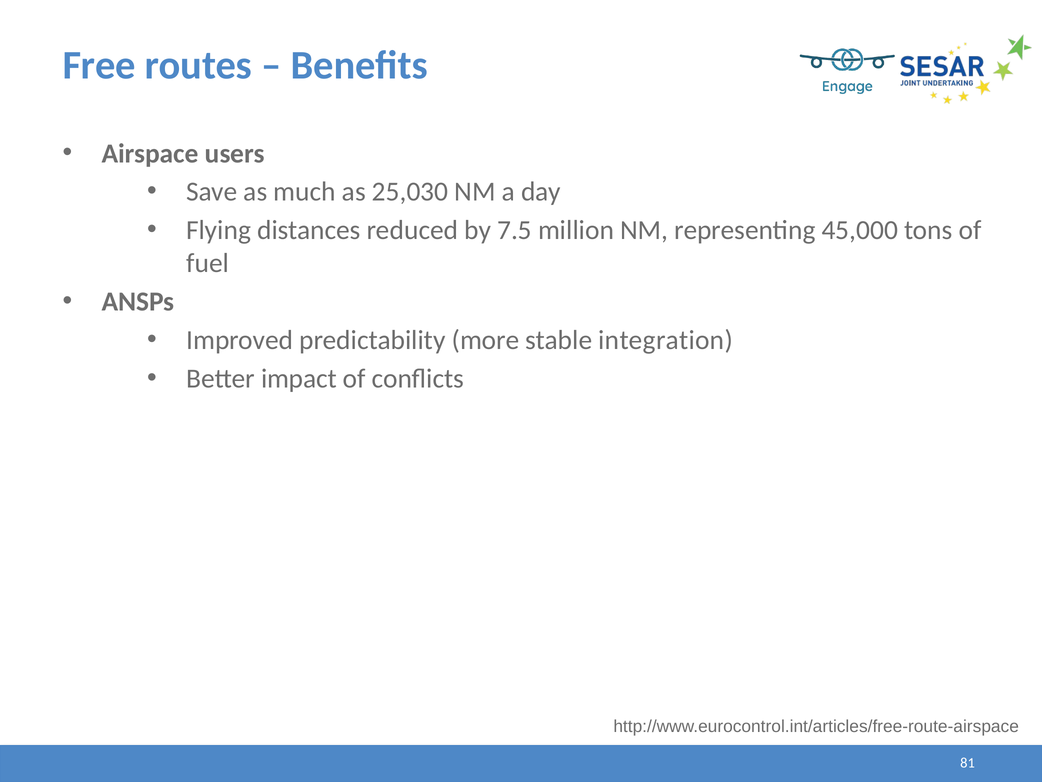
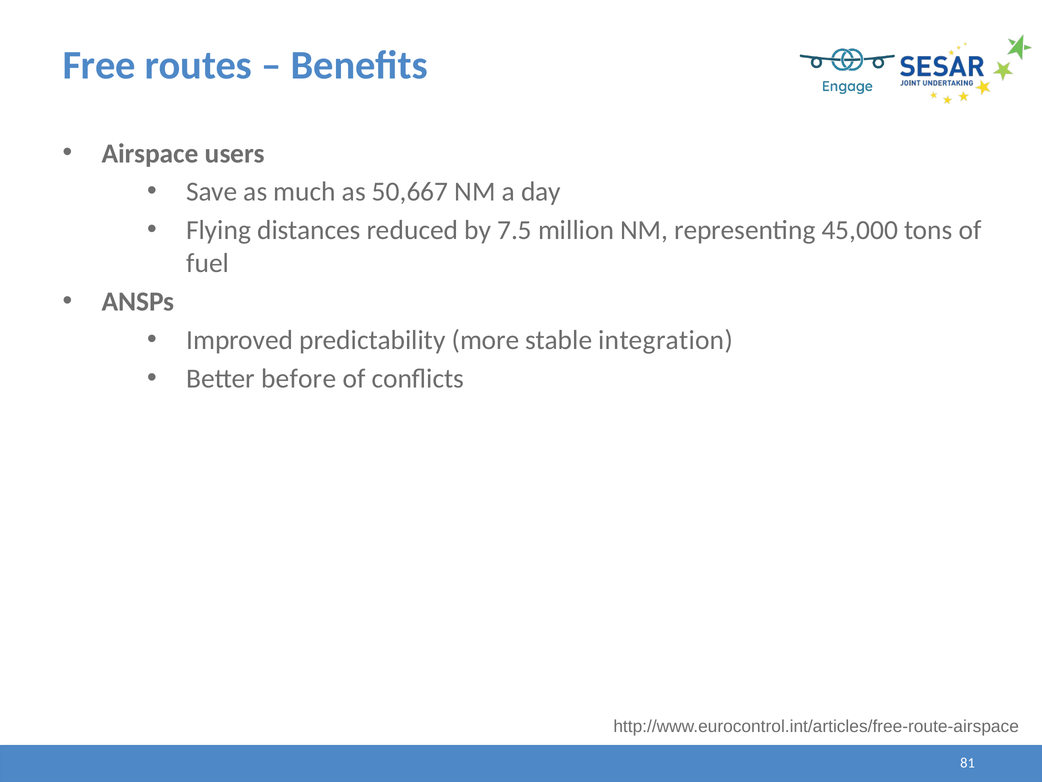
25,030: 25,030 -> 50,667
impact: impact -> before
